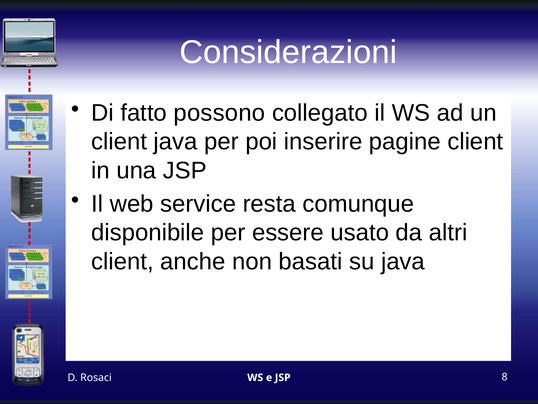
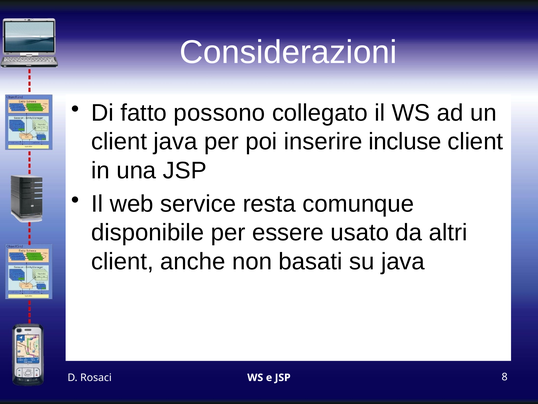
pagine: pagine -> incluse
